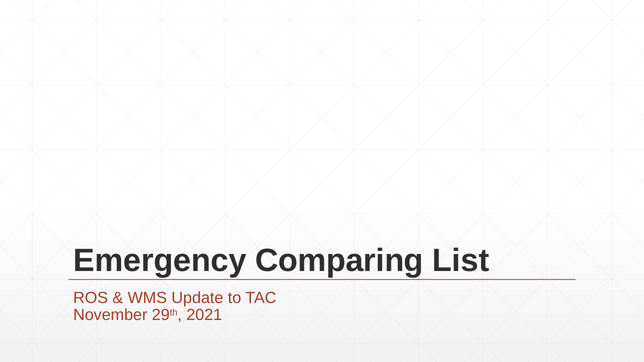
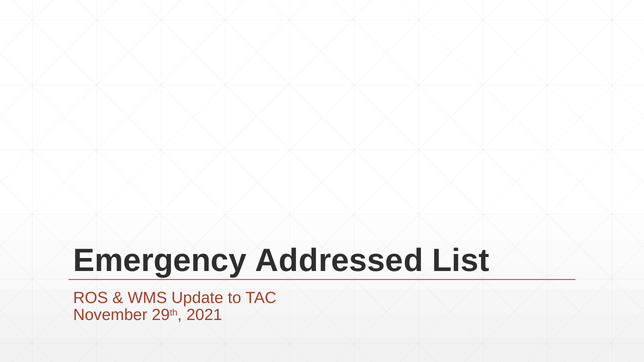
Comparing: Comparing -> Addressed
